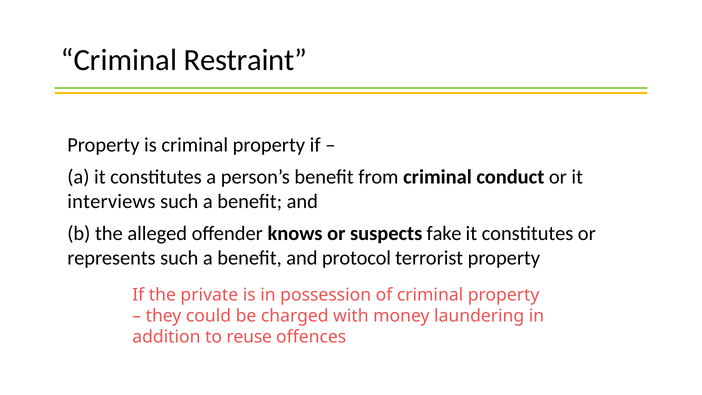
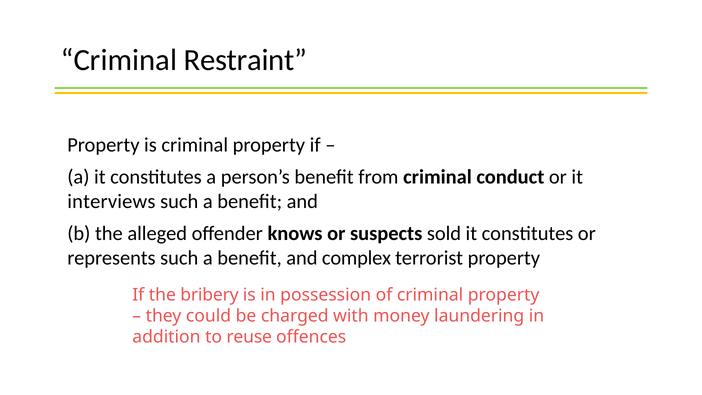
fake: fake -> sold
protocol: protocol -> complex
private: private -> bribery
